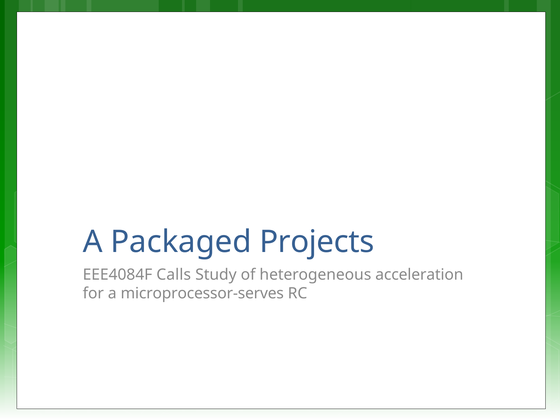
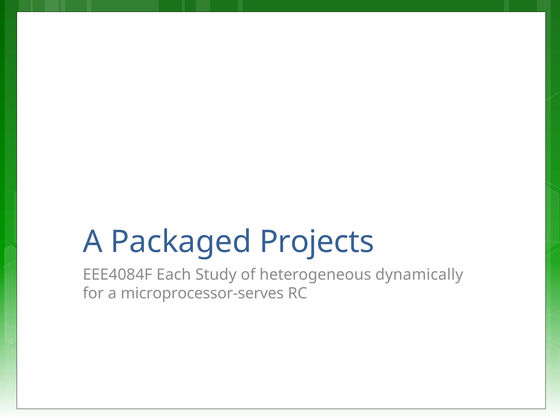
Calls: Calls -> Each
acceleration: acceleration -> dynamically
